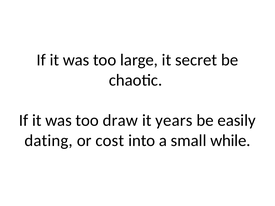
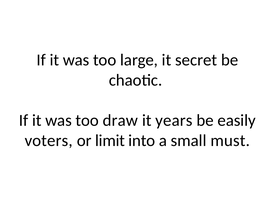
dating: dating -> voters
cost: cost -> limit
while: while -> must
